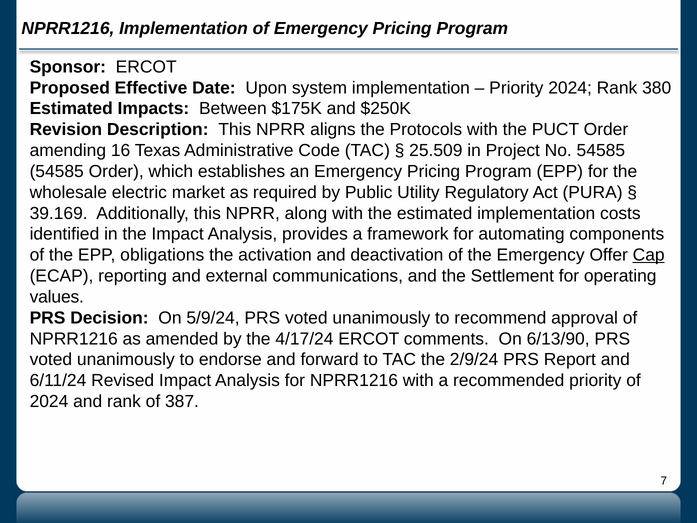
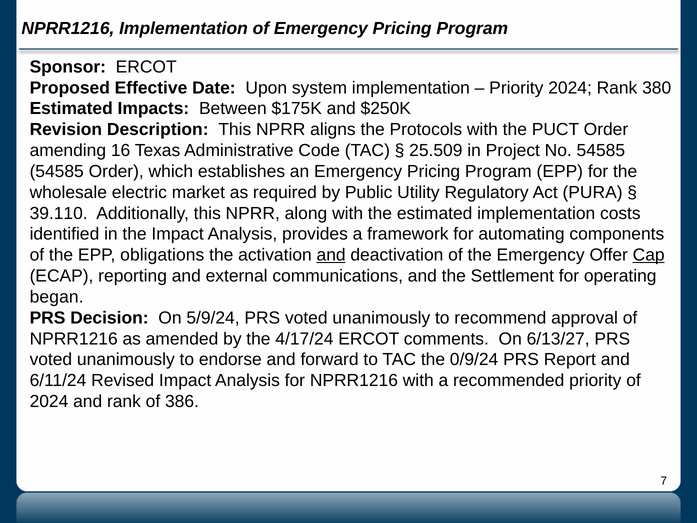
39.169: 39.169 -> 39.110
and at (331, 255) underline: none -> present
values: values -> began
6/13/90: 6/13/90 -> 6/13/27
2/9/24: 2/9/24 -> 0/9/24
387: 387 -> 386
